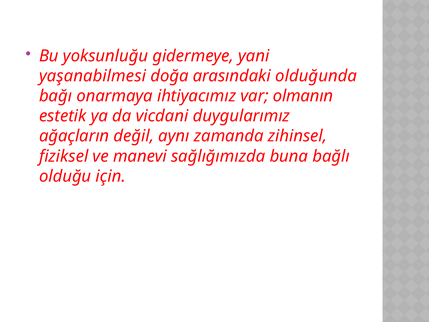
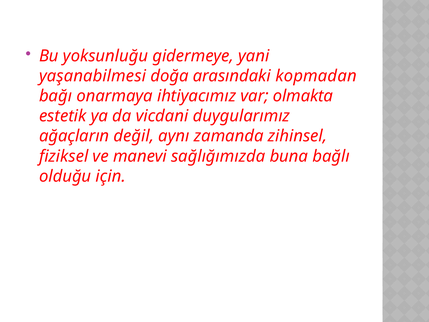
olduğunda: olduğunda -> kopmadan
olmanın: olmanın -> olmakta
